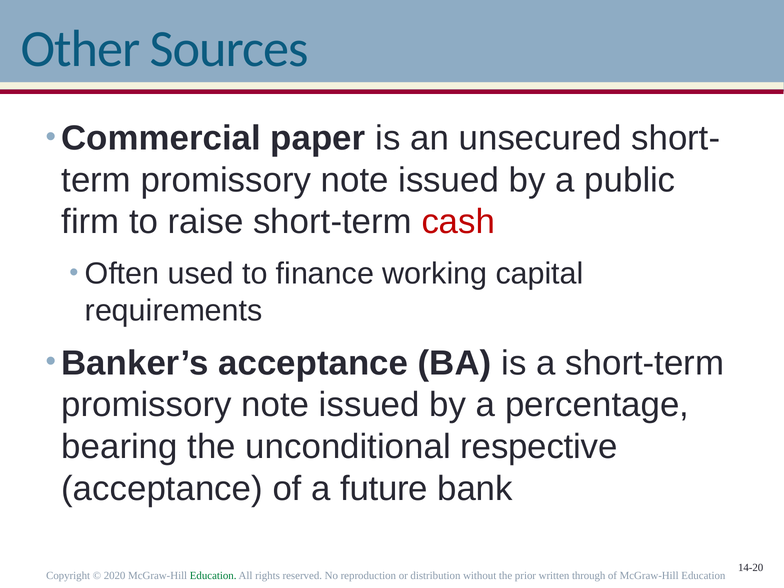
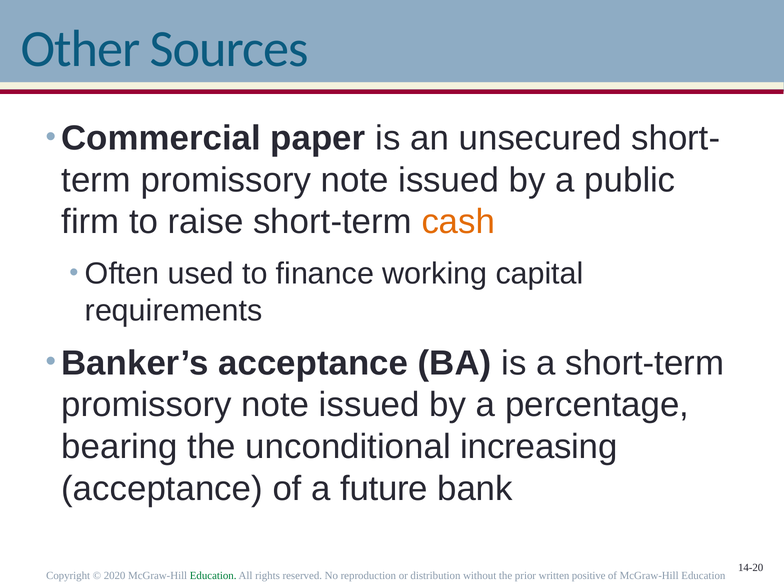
cash colour: red -> orange
respective: respective -> increasing
through: through -> positive
